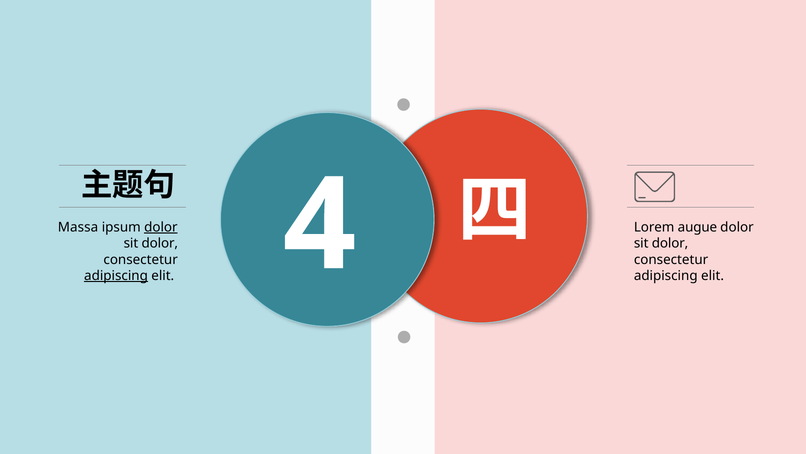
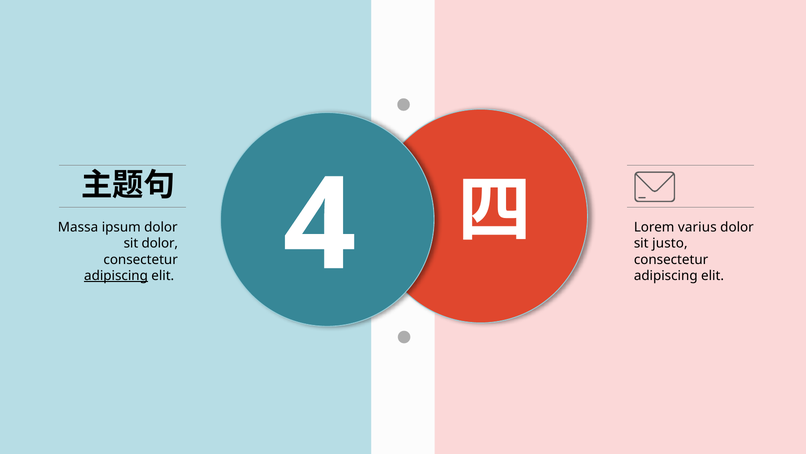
dolor at (161, 227) underline: present -> none
augue: augue -> varius
dolor at (670, 243): dolor -> justo
